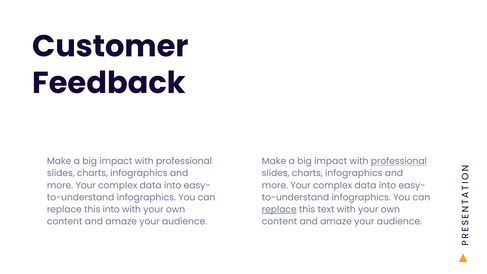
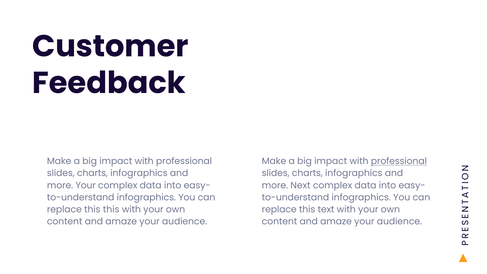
Your at (301, 185): Your -> Next
this into: into -> this
replace at (279, 209) underline: present -> none
